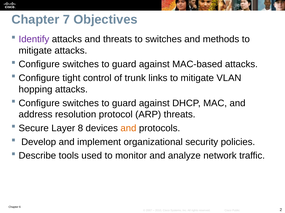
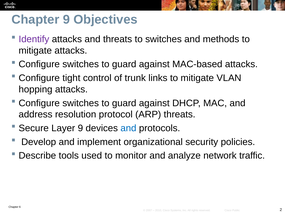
Chapter 7: 7 -> 9
Layer 8: 8 -> 9
and at (128, 129) colour: orange -> blue
